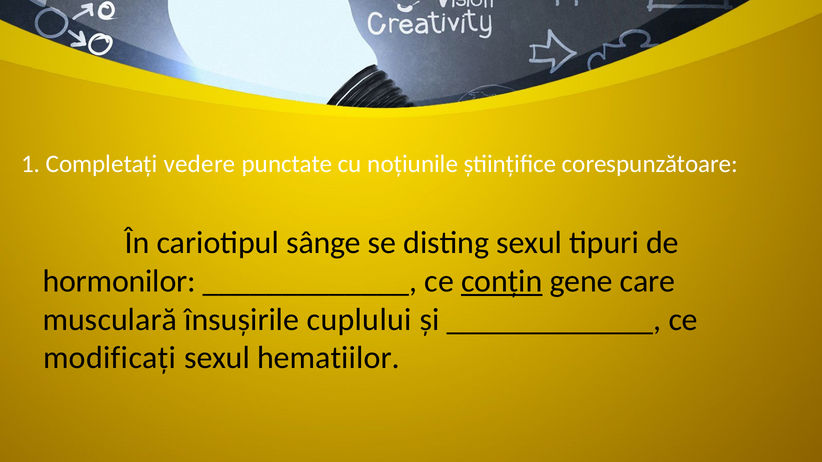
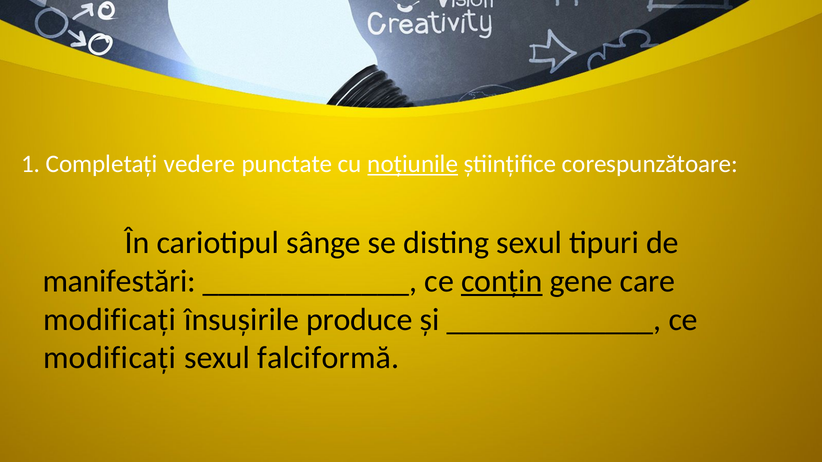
noțiunile underline: none -> present
hormonilor: hormonilor -> manifestări
musculară at (110, 320): musculară -> modificați
cuplului: cuplului -> produce
hematiilor: hematiilor -> falciformă
